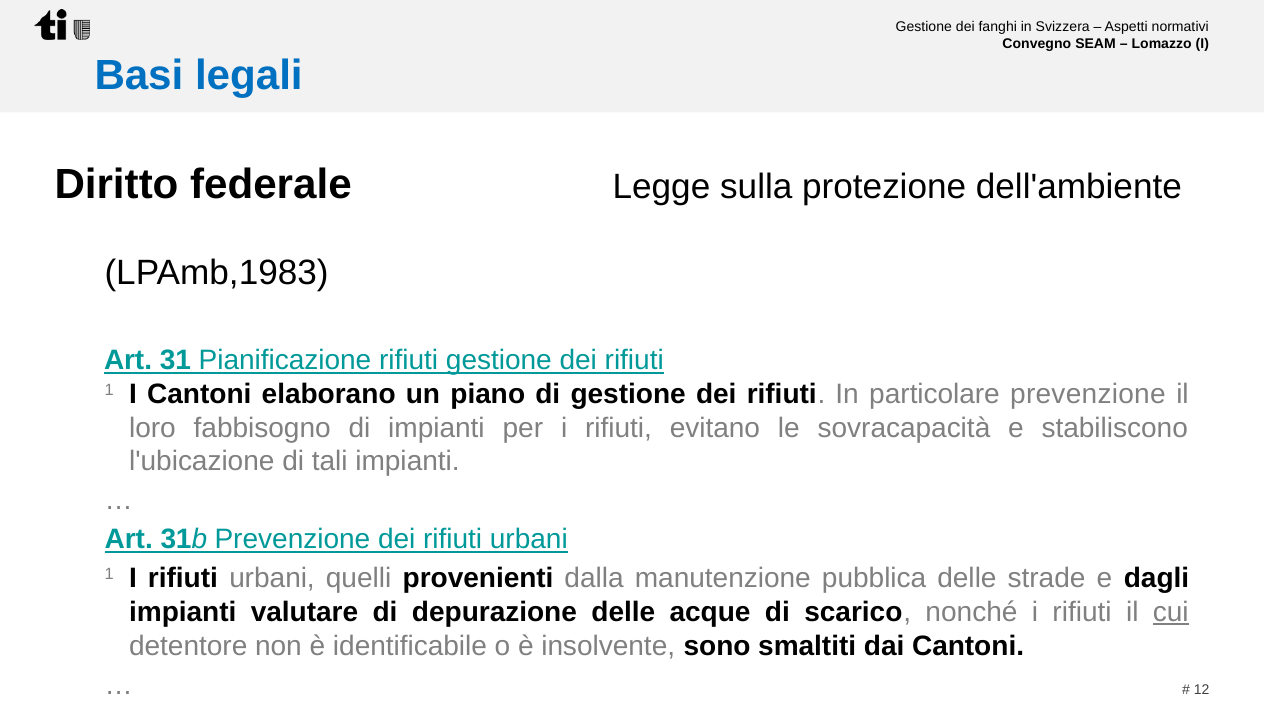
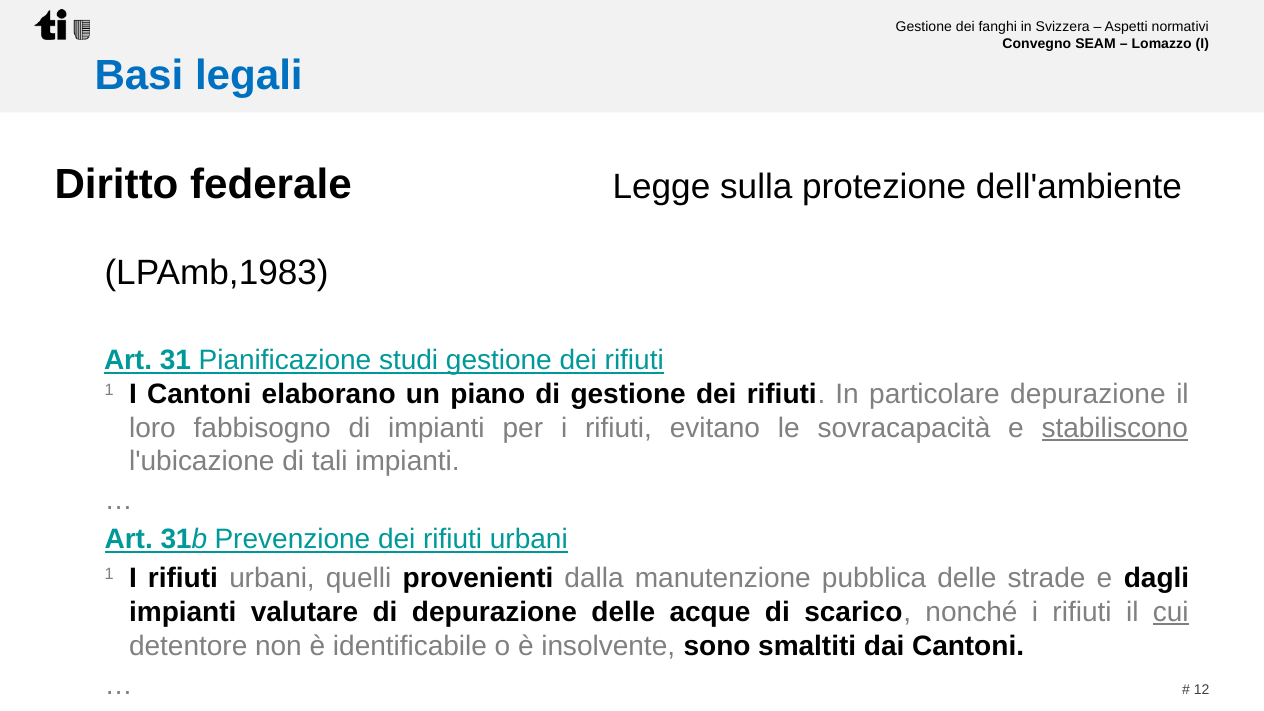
Pianificazione rifiuti: rifiuti -> studi
particolare prevenzione: prevenzione -> depurazione
stabiliscono underline: none -> present
